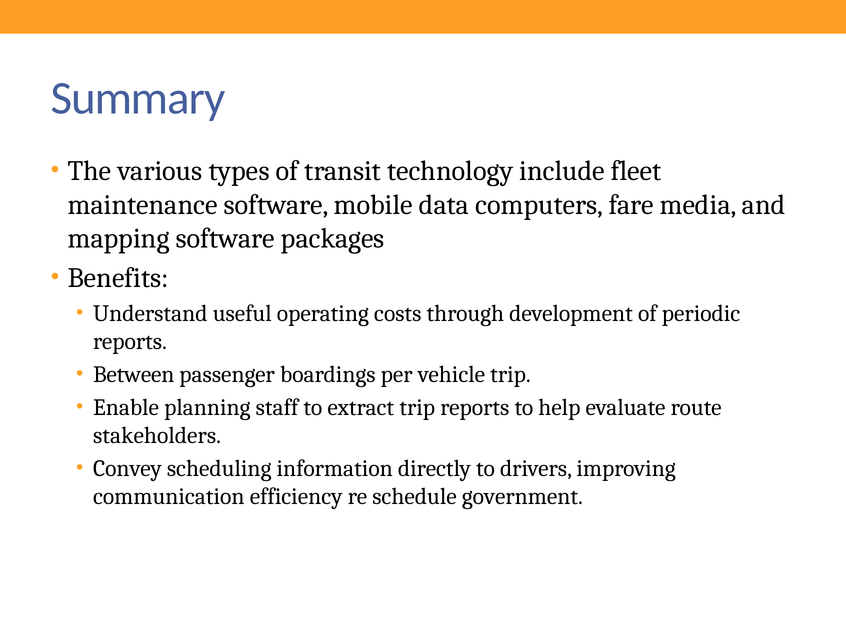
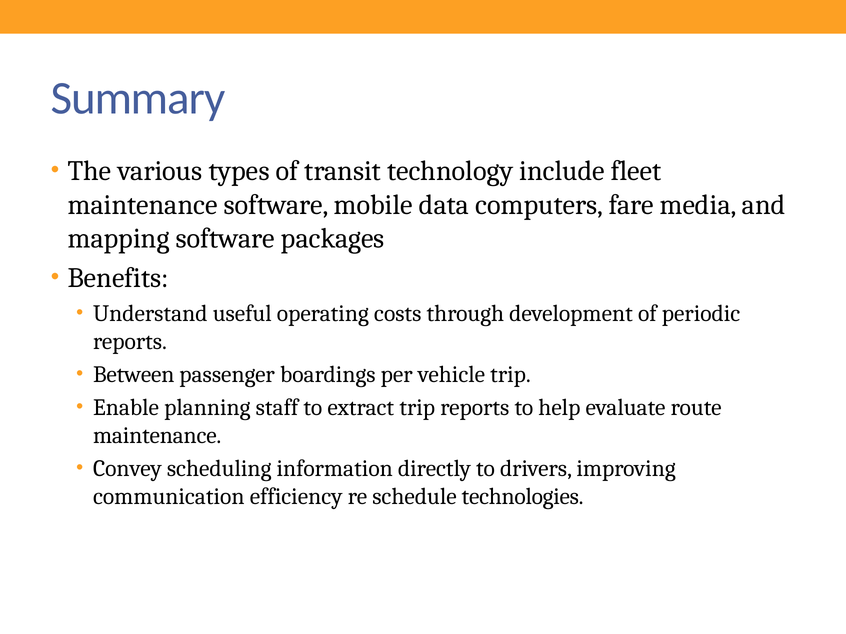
stakeholders at (157, 436): stakeholders -> maintenance
government: government -> technologies
